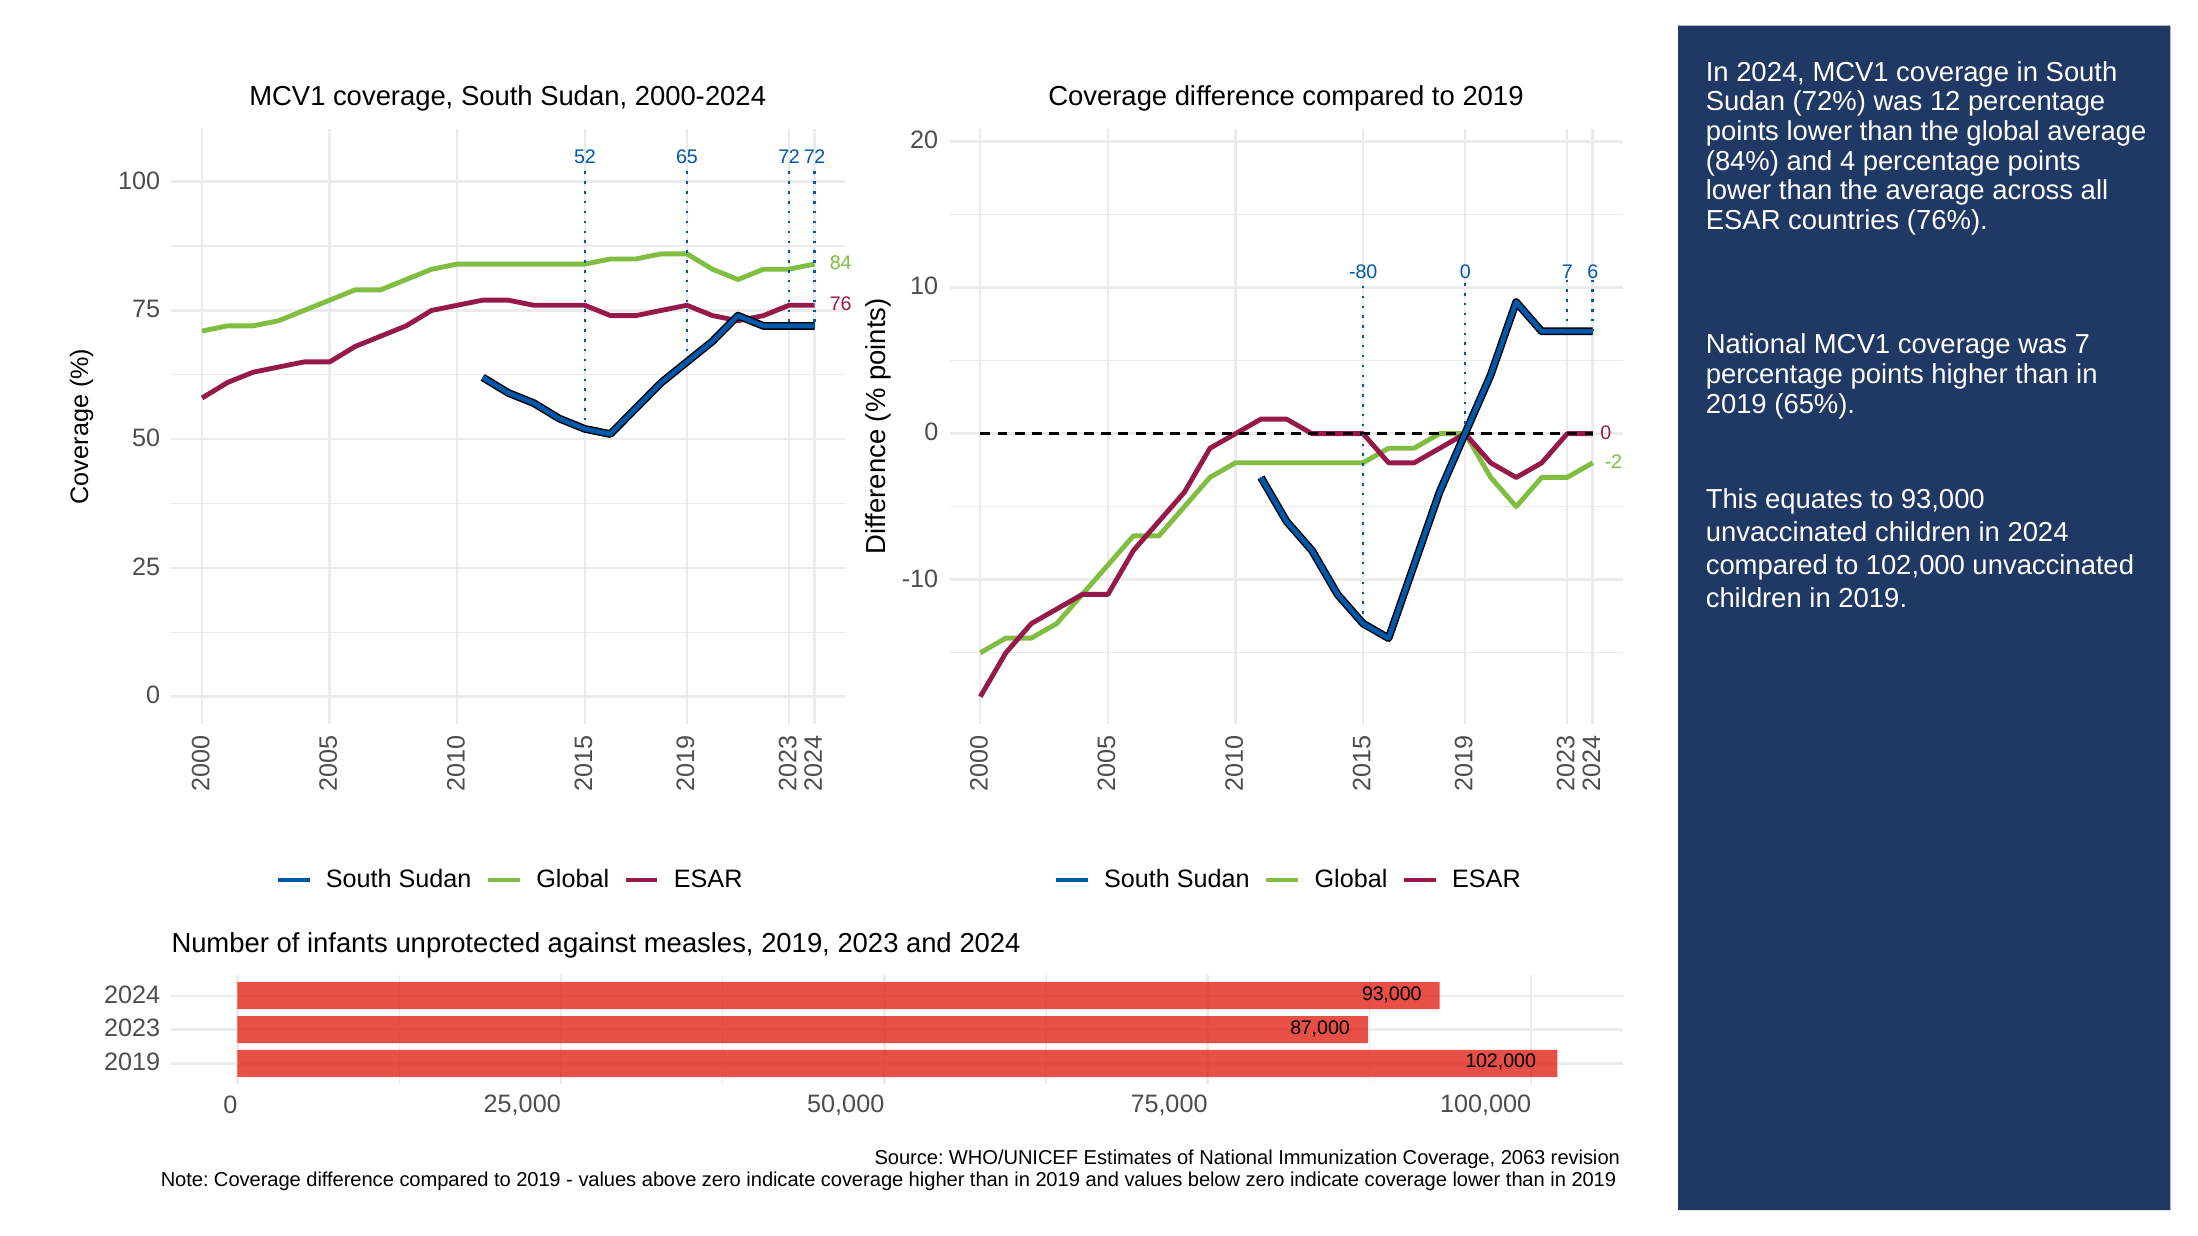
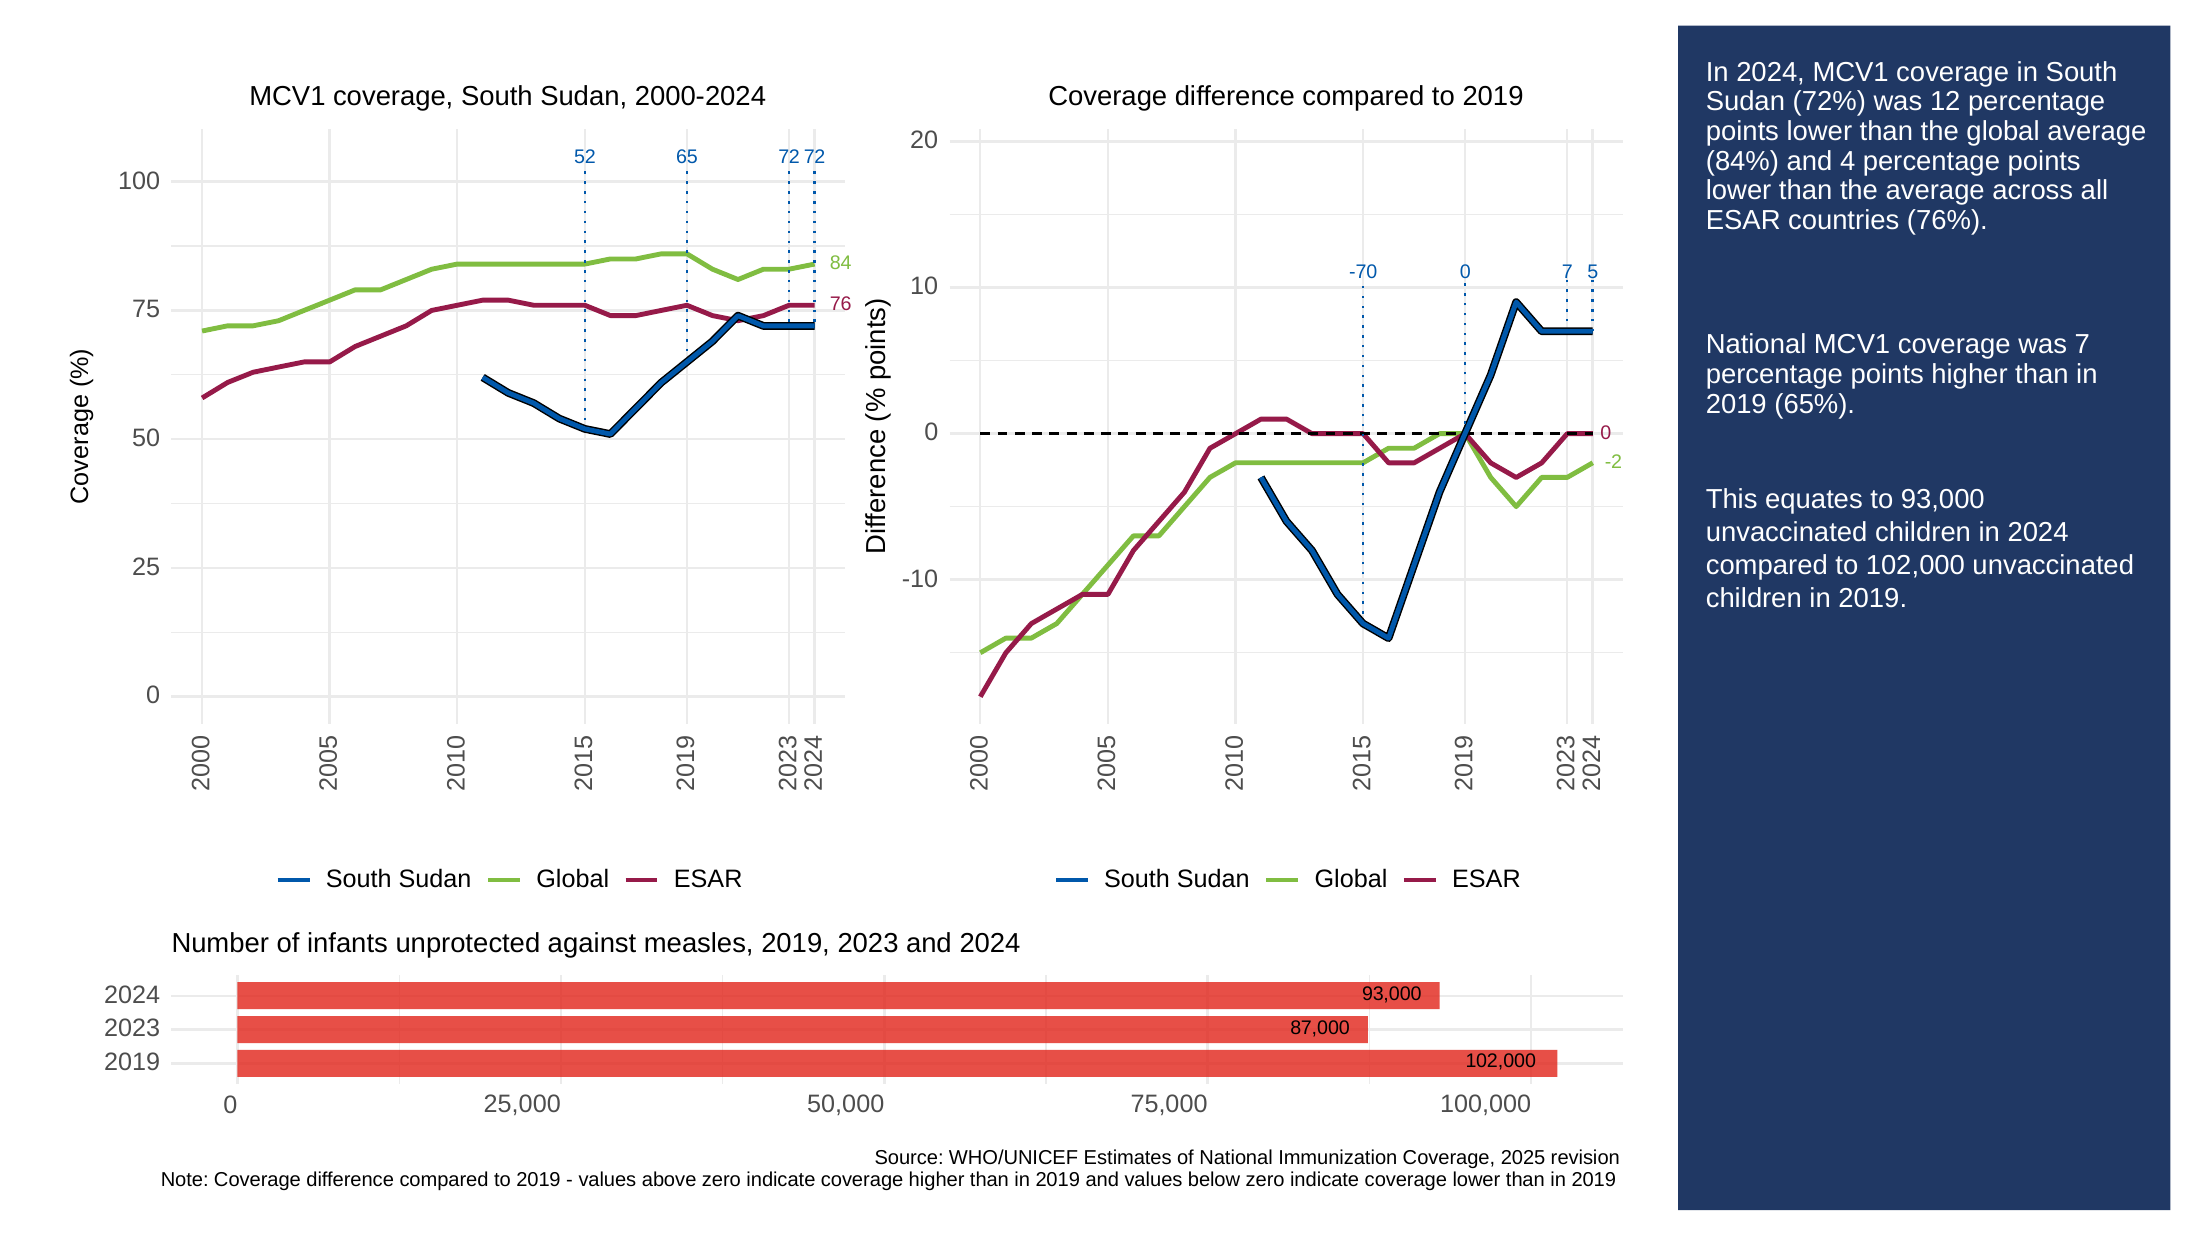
-80: -80 -> -70
7 6: 6 -> 5
2063: 2063 -> 2025
